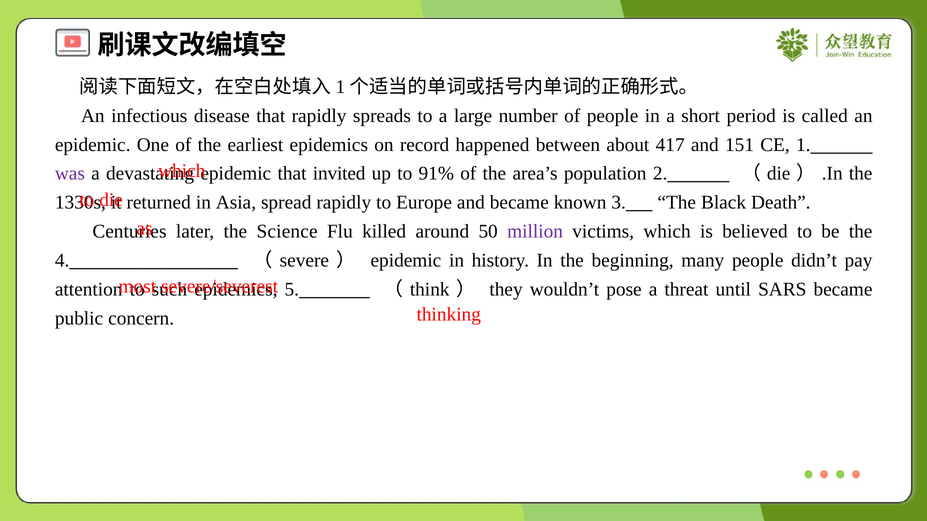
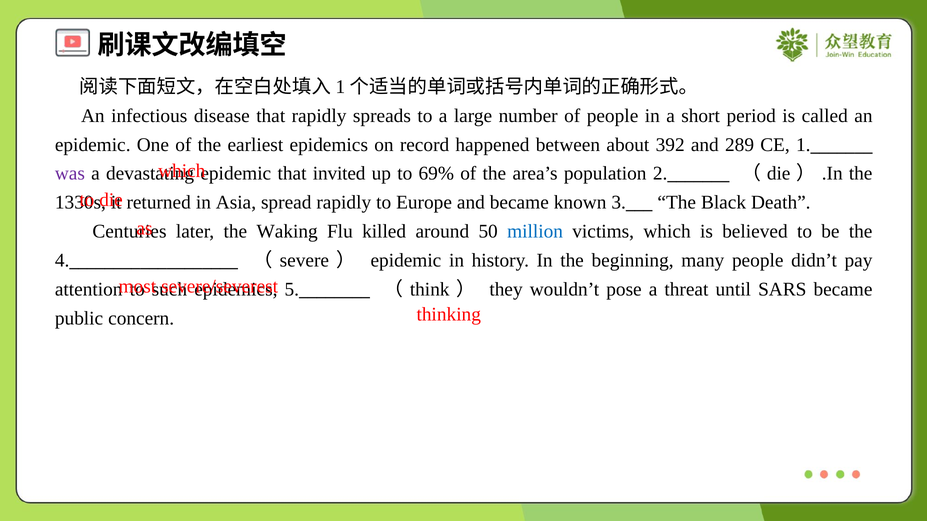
417: 417 -> 392
151: 151 -> 289
91%: 91% -> 69%
Science: Science -> Waking
million colour: purple -> blue
